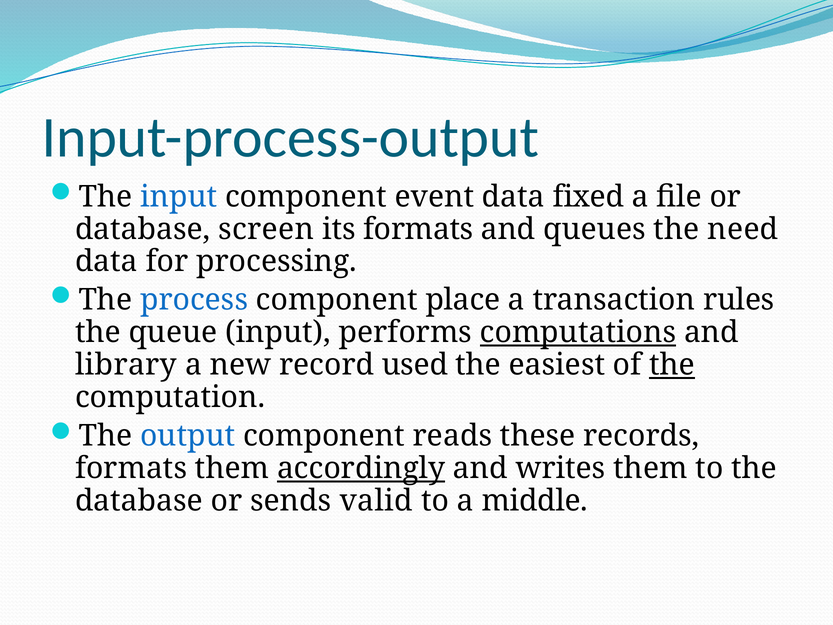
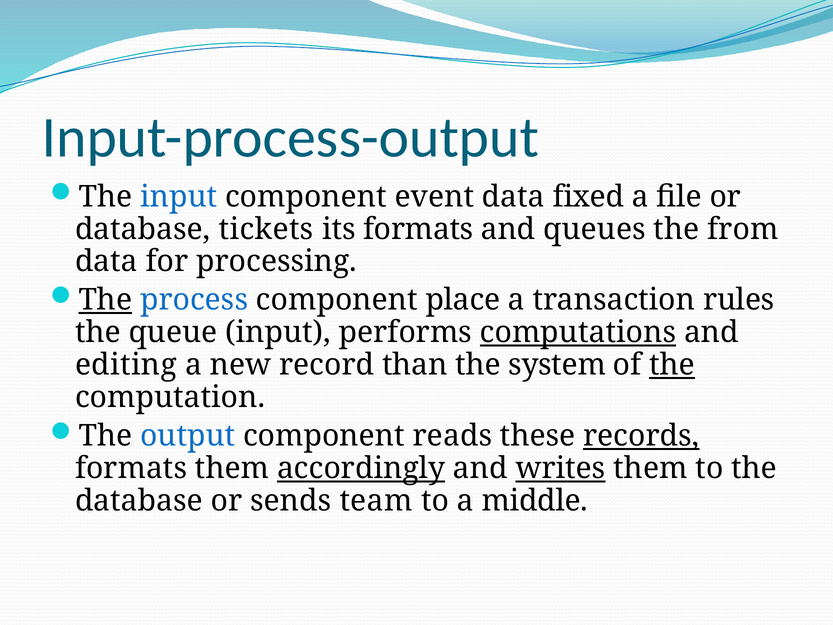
screen: screen -> tickets
need: need -> from
The at (105, 300) underline: none -> present
library: library -> editing
used: used -> than
easiest: easiest -> system
records underline: none -> present
writes underline: none -> present
valid: valid -> team
